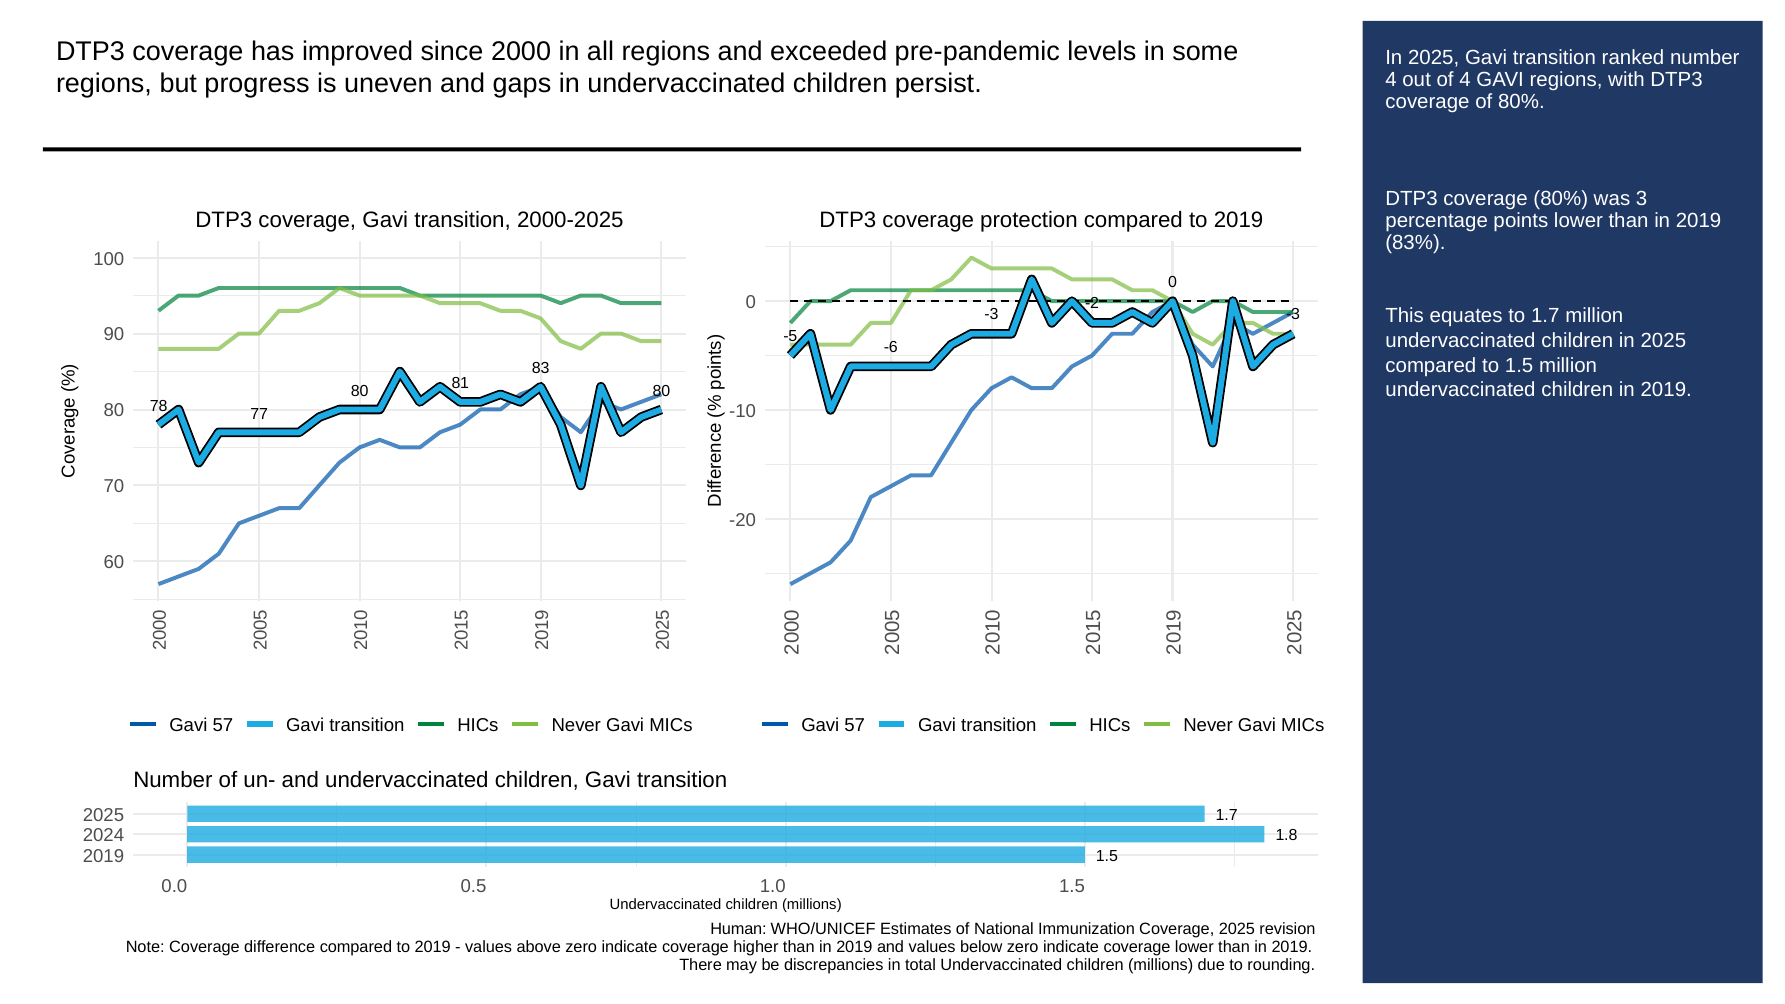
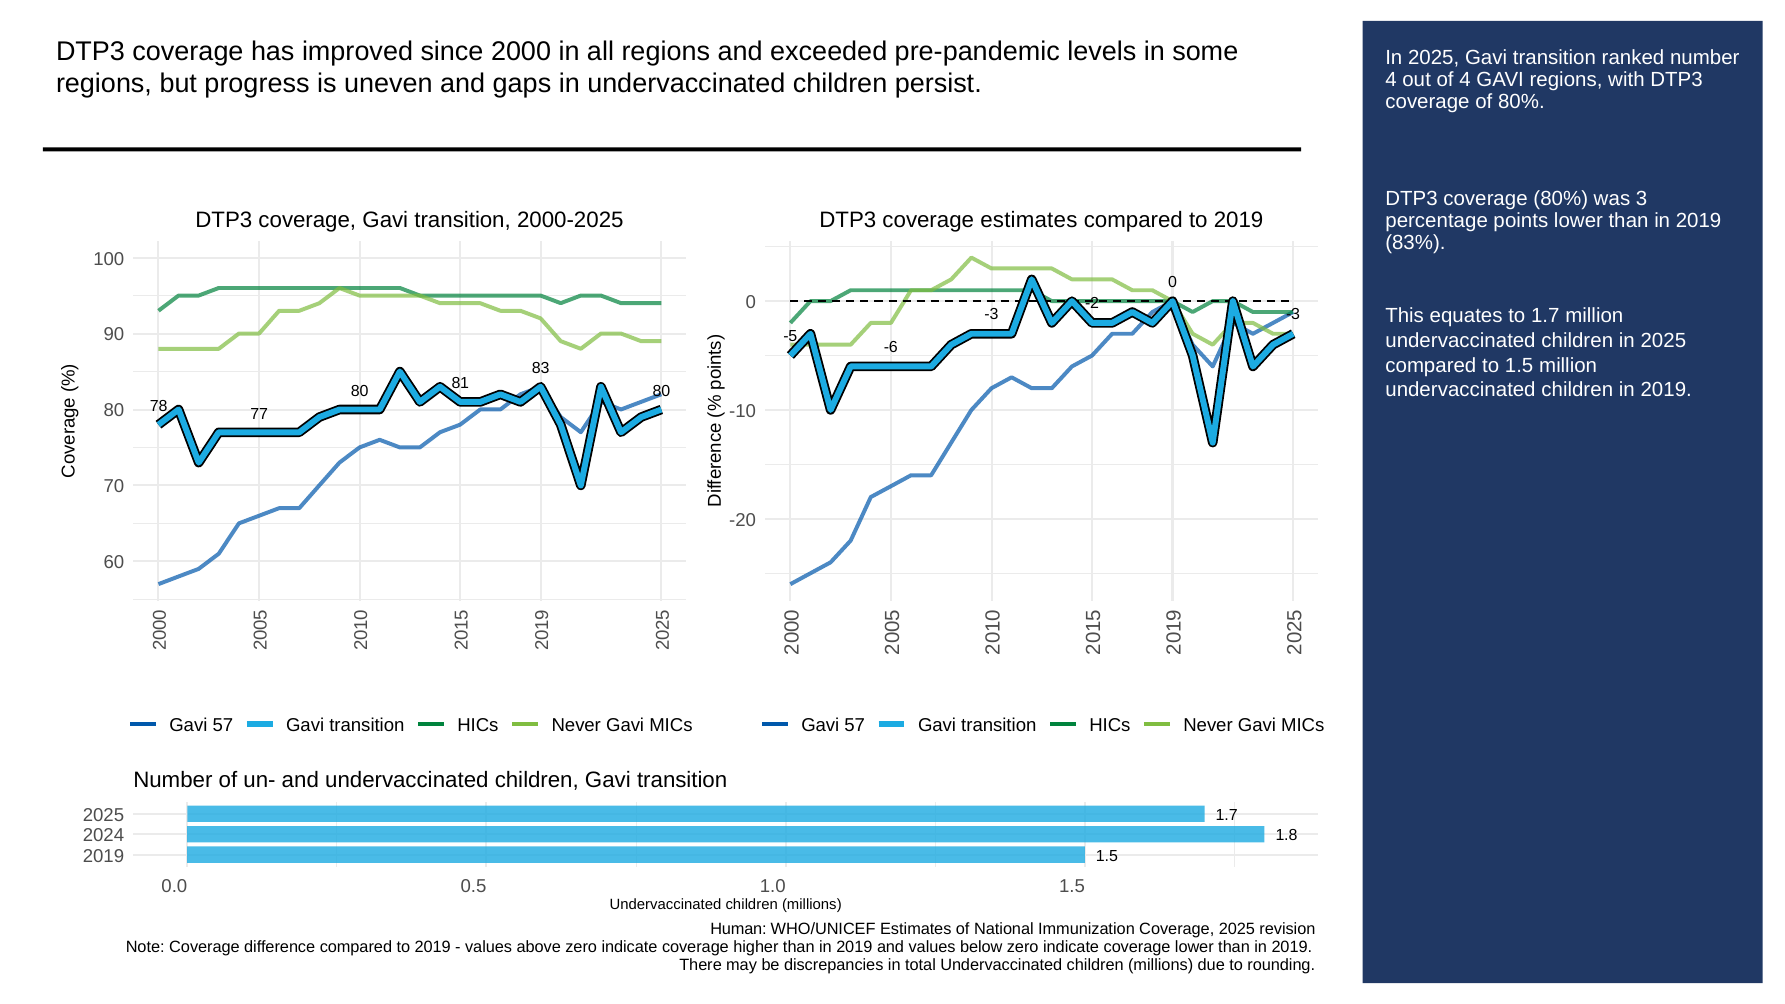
coverage protection: protection -> estimates
